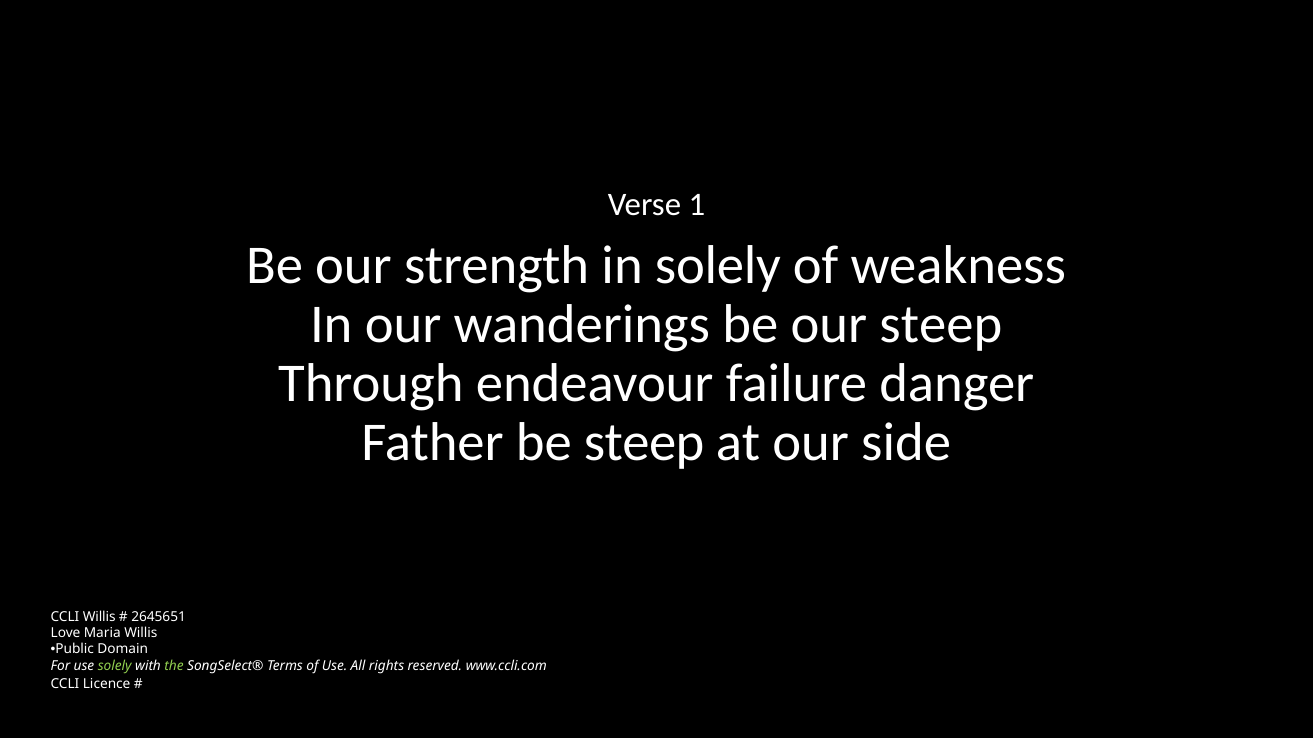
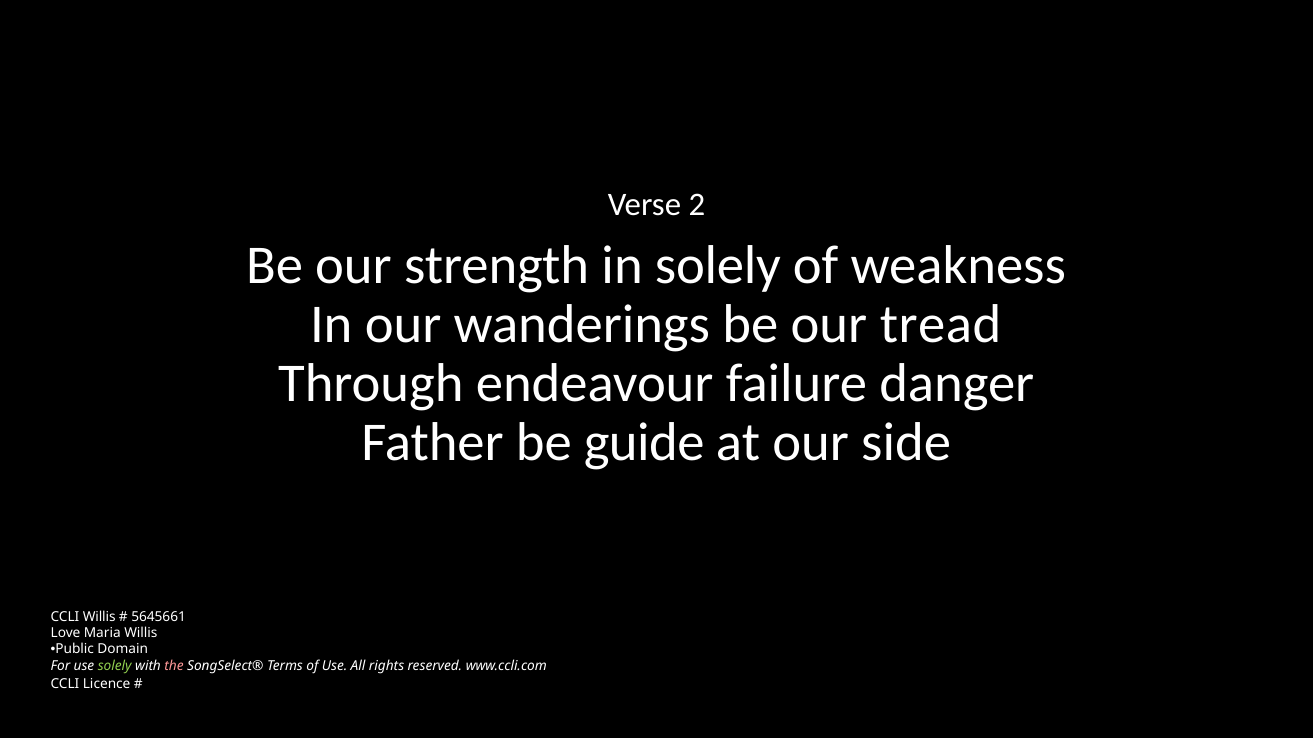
1: 1 -> 2
our steep: steep -> tread
be steep: steep -> guide
2645651: 2645651 -> 5645661
the colour: light green -> pink
